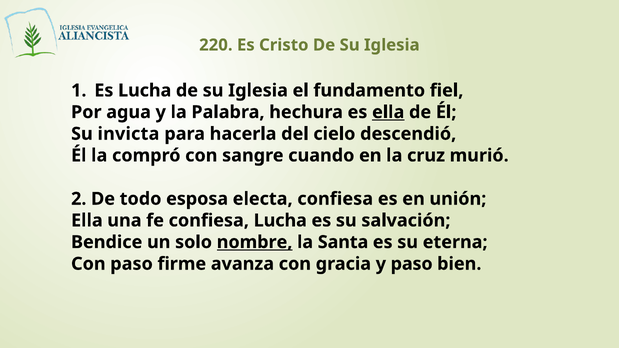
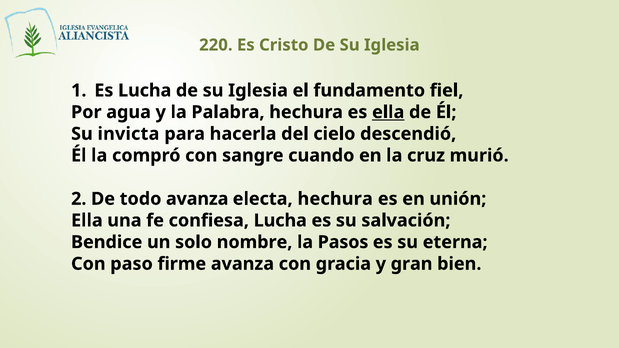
todo esposa: esposa -> avanza
electa confiesa: confiesa -> hechura
nombre underline: present -> none
Santa: Santa -> Pasos
y paso: paso -> gran
